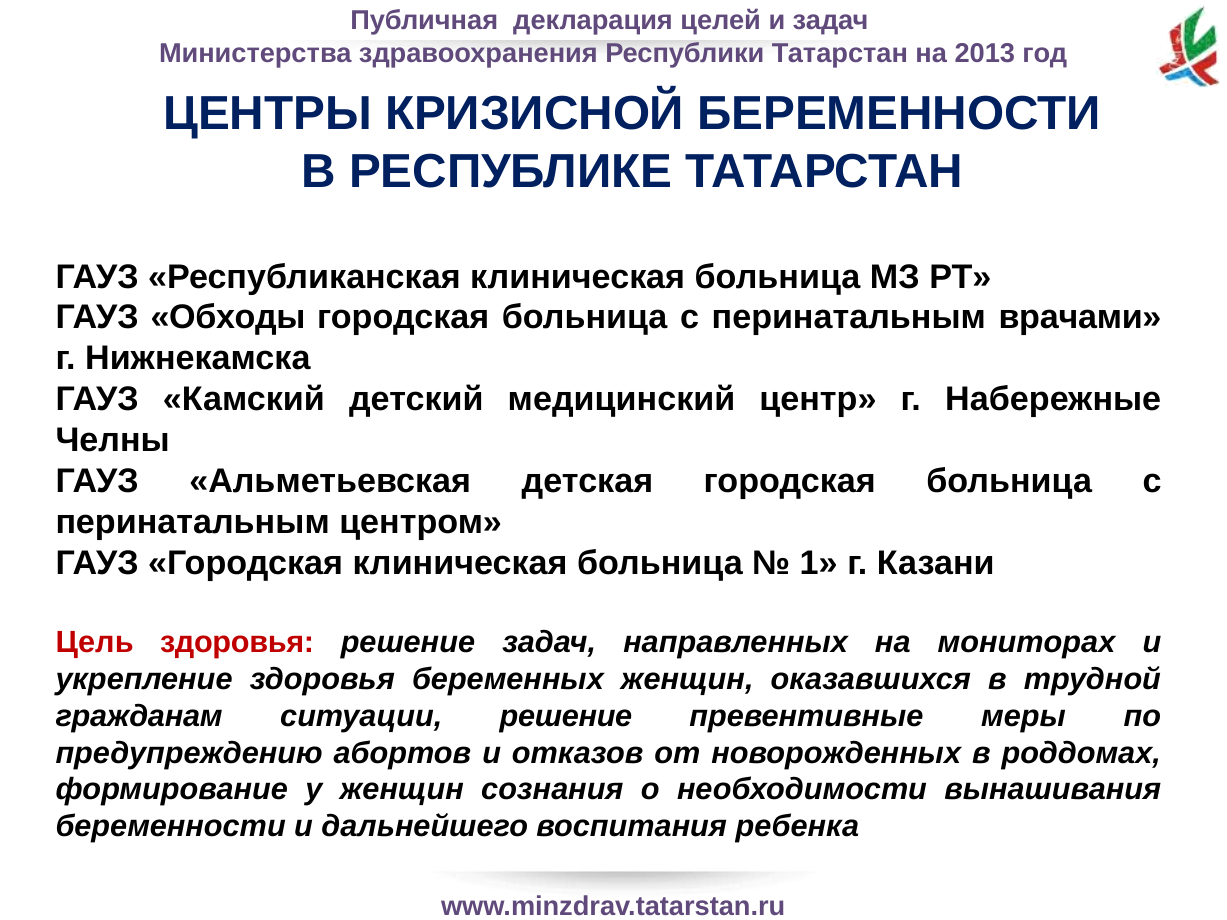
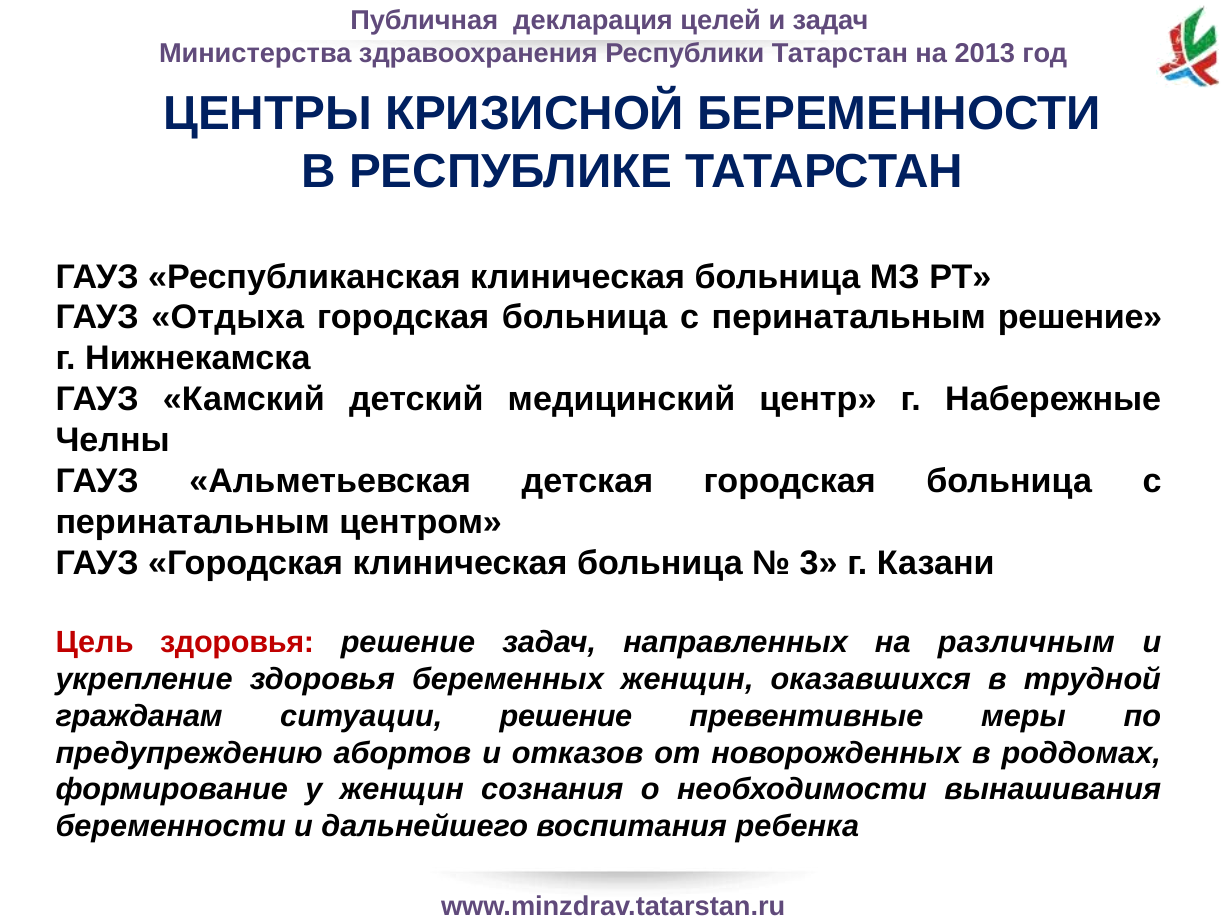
Обходы: Обходы -> Отдыха
перинатальным врачами: врачами -> решение
1: 1 -> 3
мониторах: мониторах -> различным
